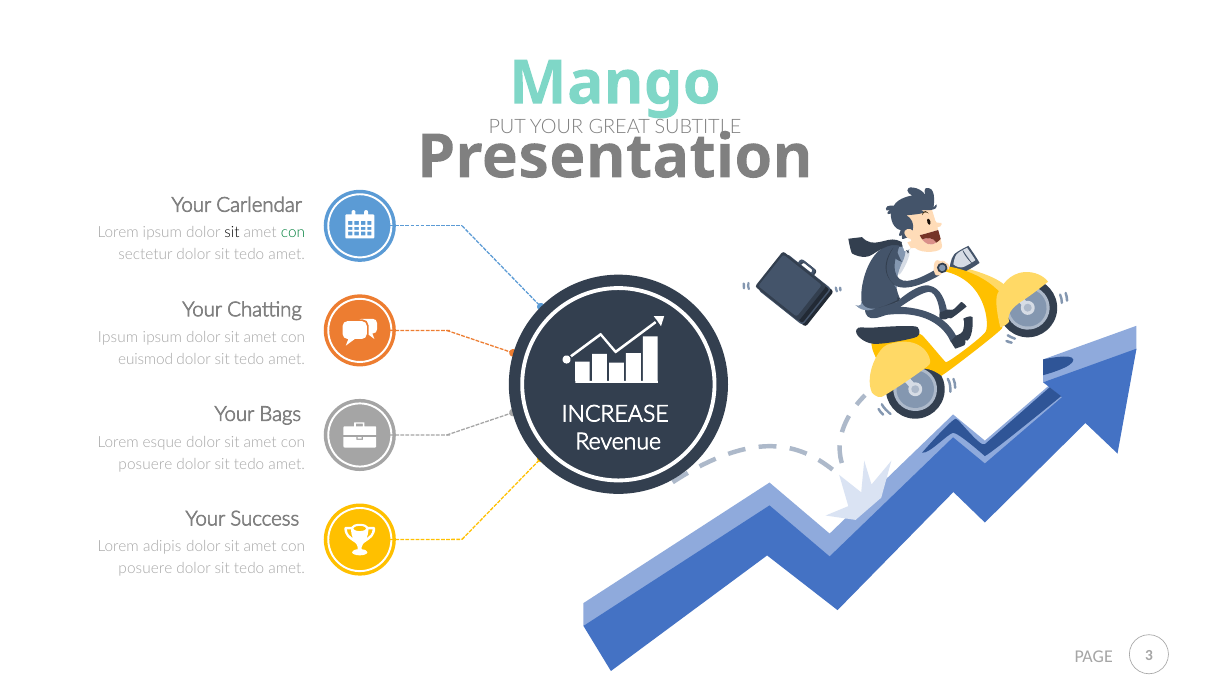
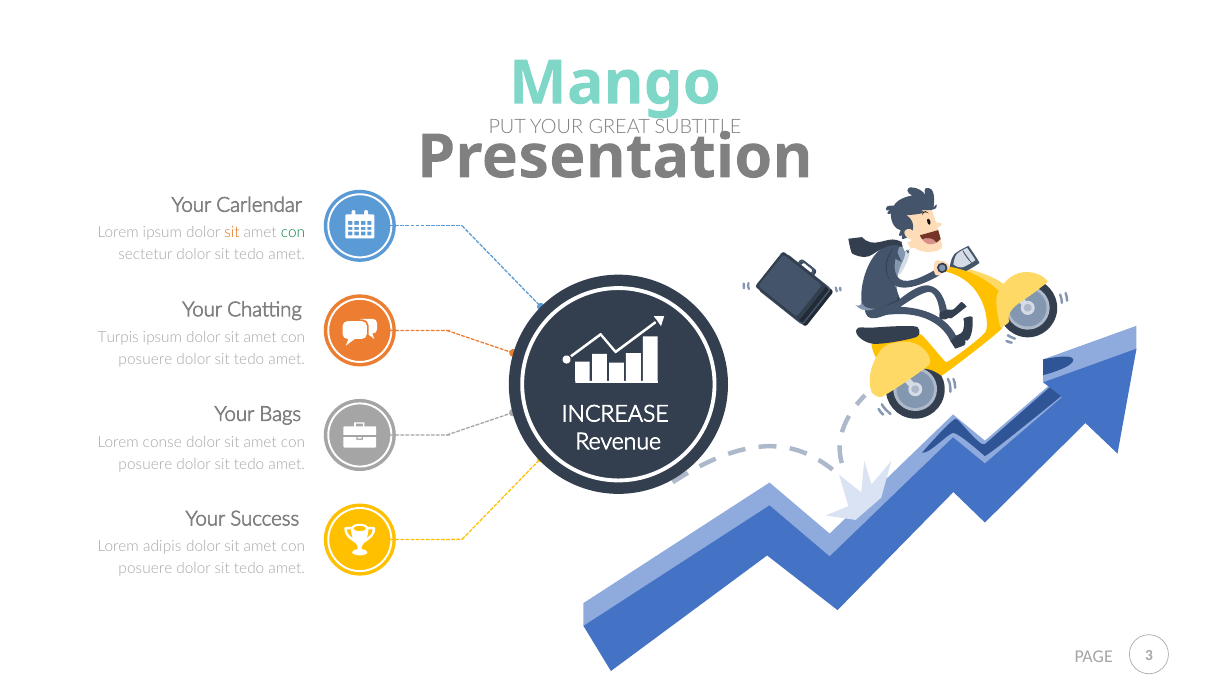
sit at (232, 233) colour: black -> orange
Ipsum at (118, 337): Ipsum -> Turpis
euismod at (146, 359): euismod -> posuere
esque: esque -> conse
